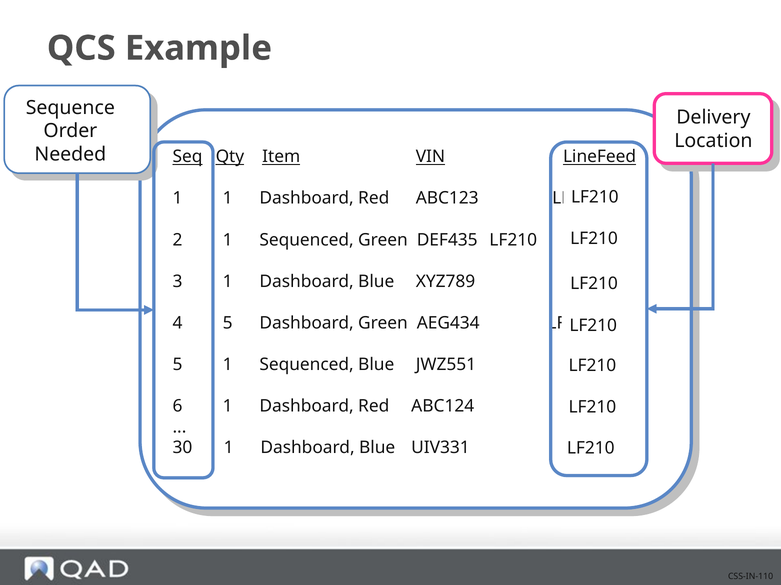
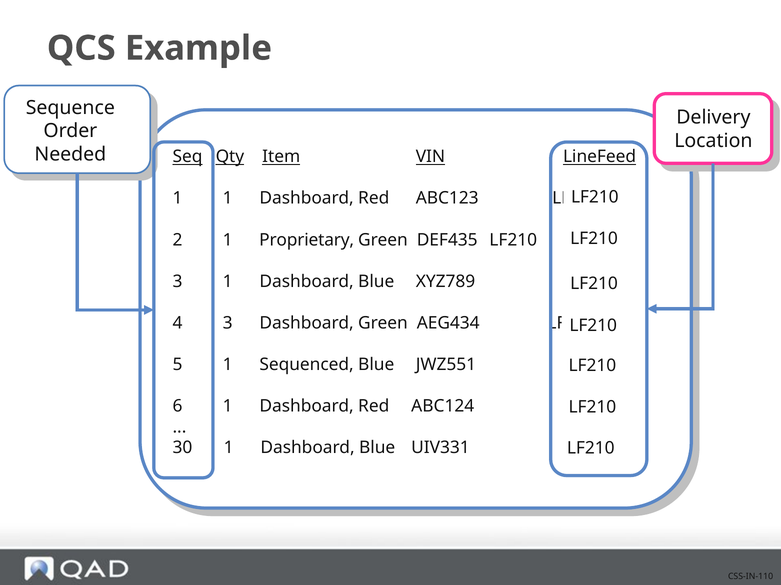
2 1 Sequenced: Sequenced -> Proprietary
4 5: 5 -> 3
